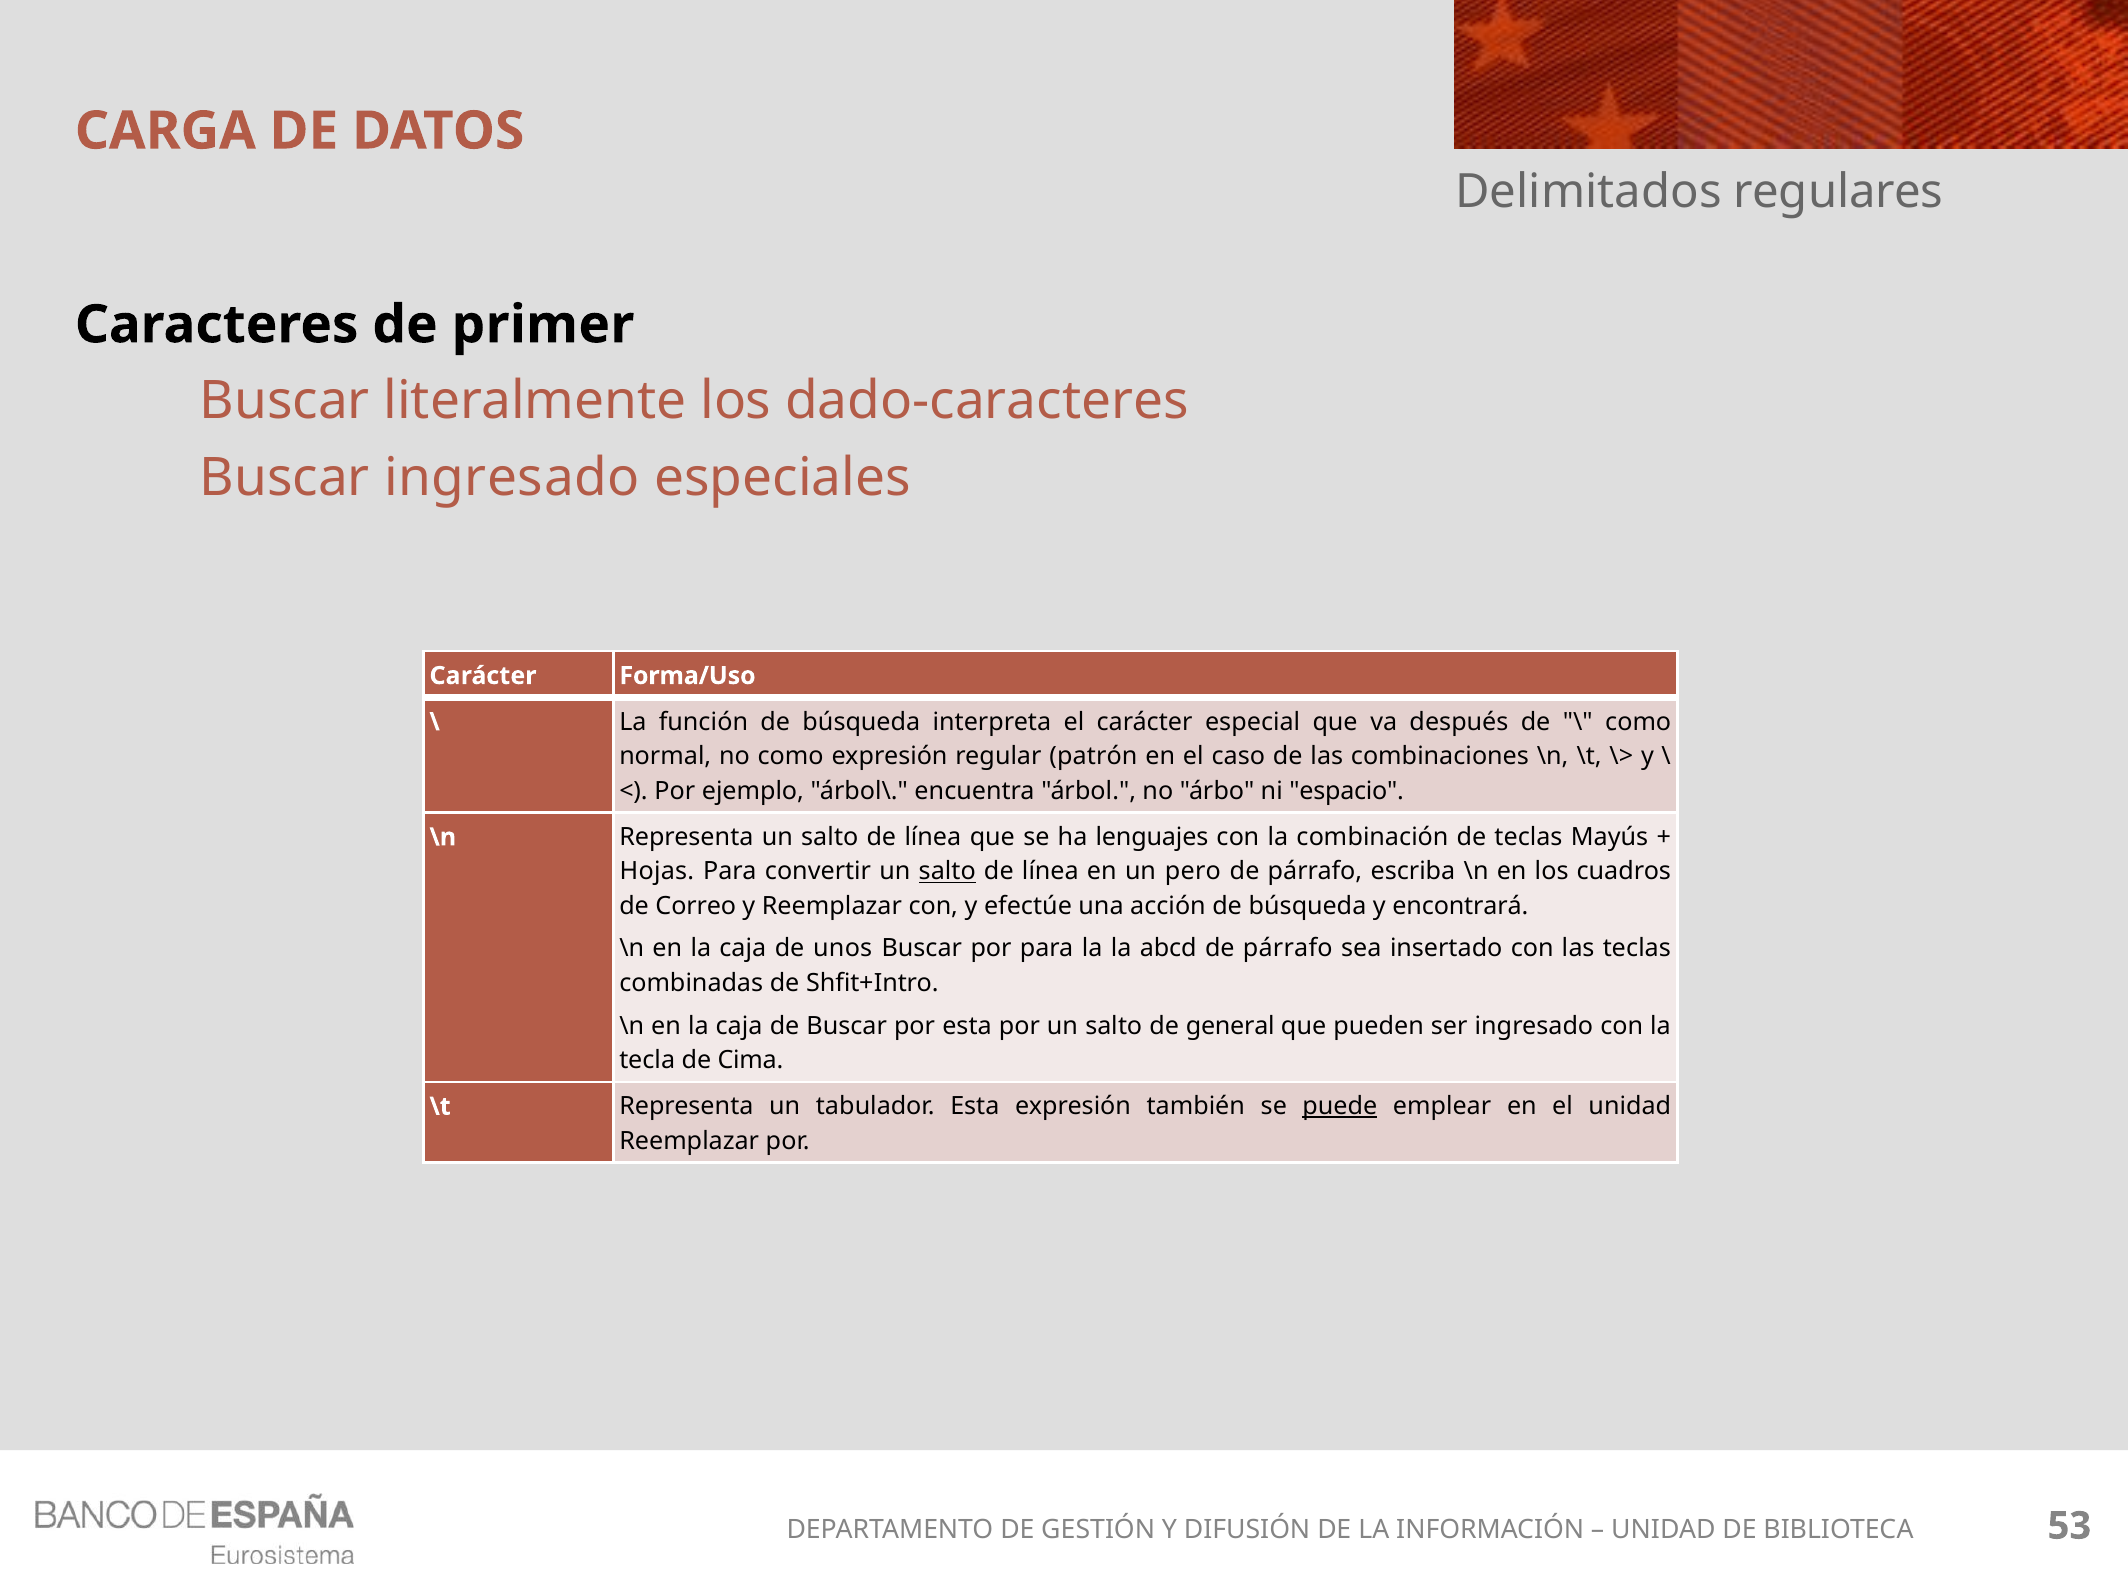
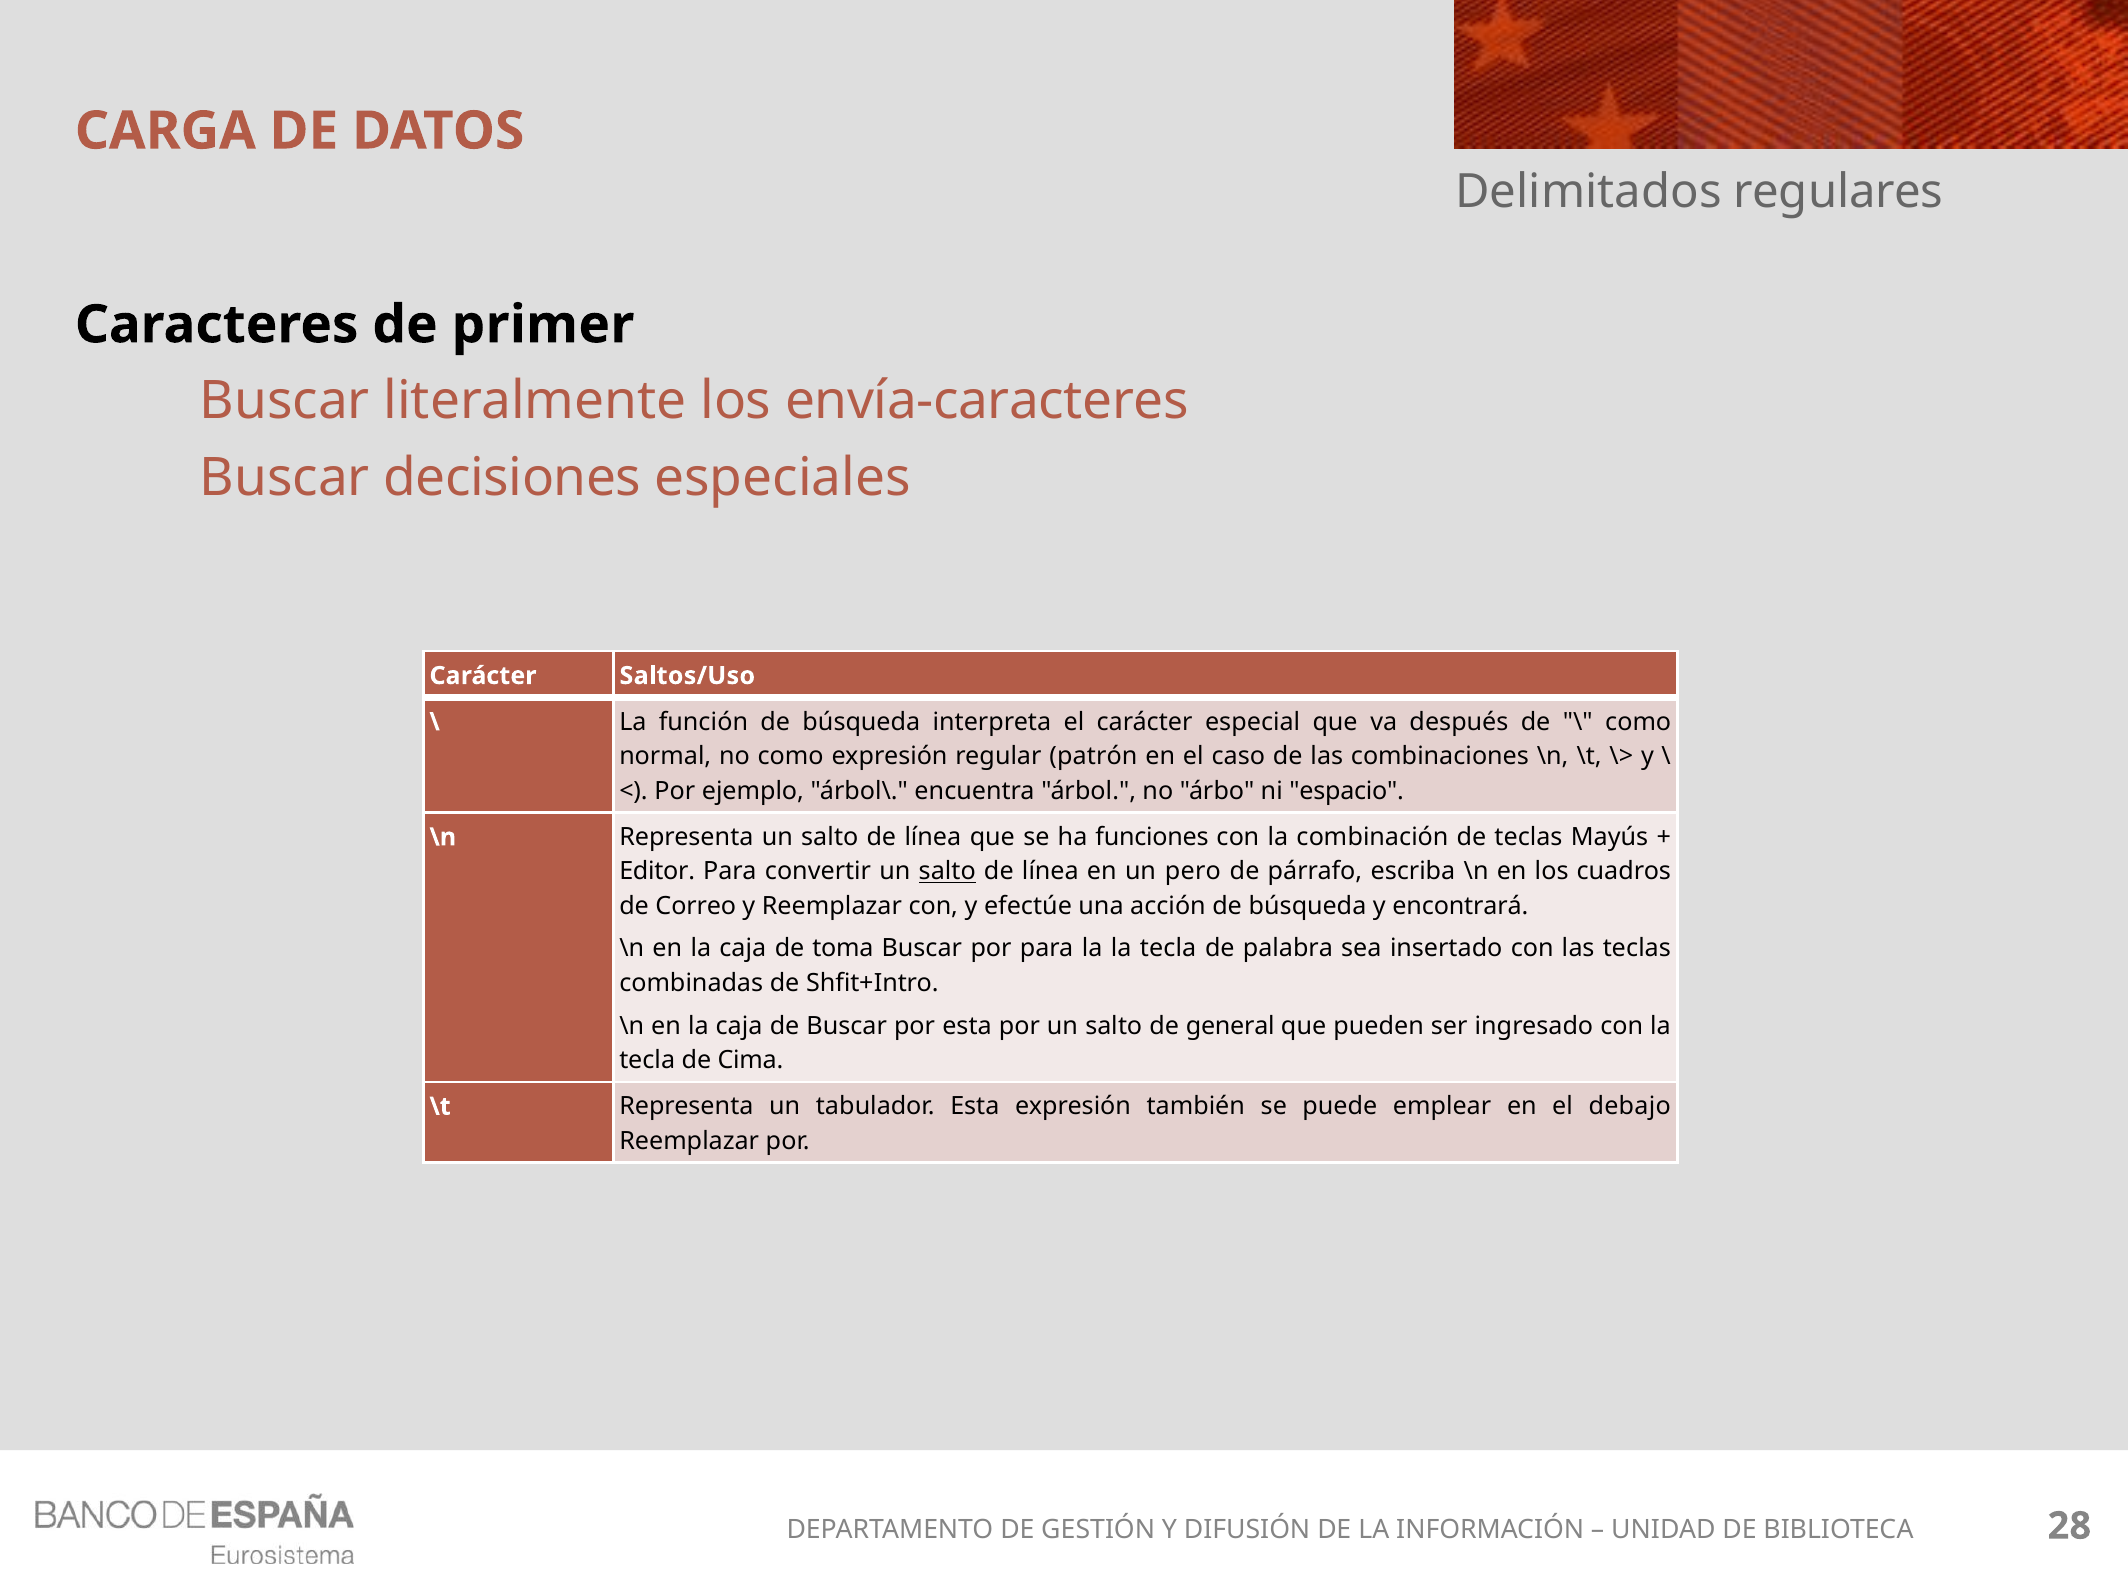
dado-caracteres: dado-caracteres -> envía-caracteres
Buscar ingresado: ingresado -> decisiones
Forma/Uso: Forma/Uso -> Saltos/Uso
lenguajes: lenguajes -> funciones
Hojas: Hojas -> Editor
unos: unos -> toma
la la abcd: abcd -> tecla
párrafo at (1288, 949): párrafo -> palabra
puede underline: present -> none
el unidad: unidad -> debajo
53: 53 -> 28
